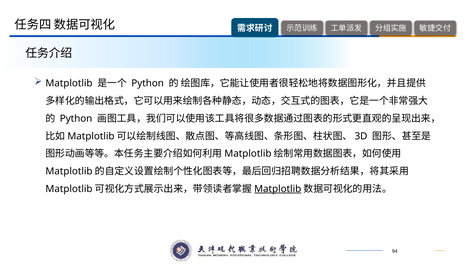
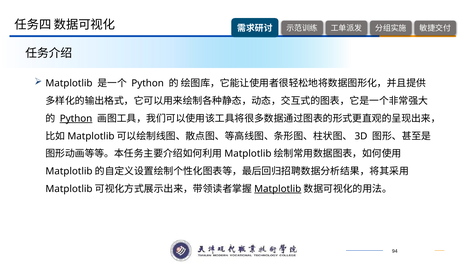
Python at (76, 119) underline: none -> present
